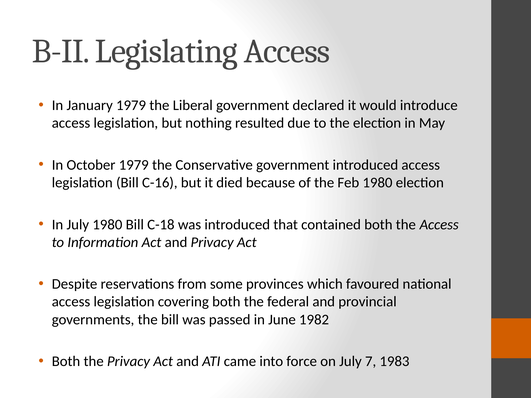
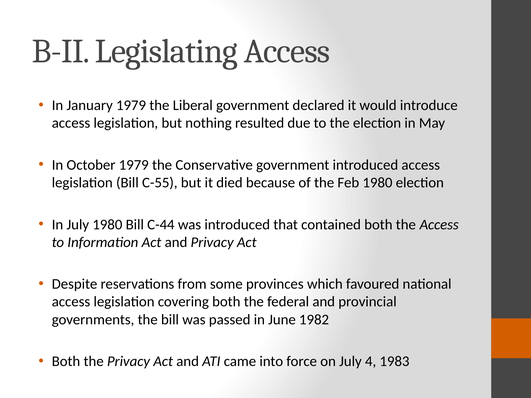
C-16: C-16 -> C-55
C-18: C-18 -> C-44
7: 7 -> 4
